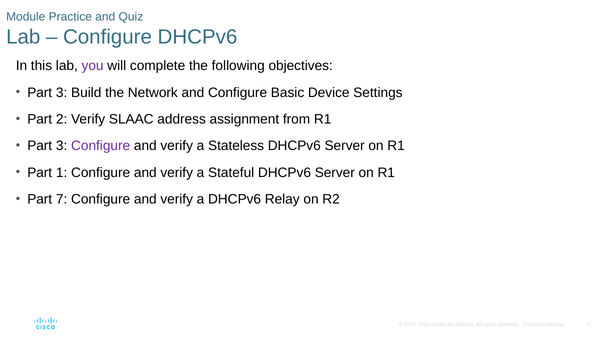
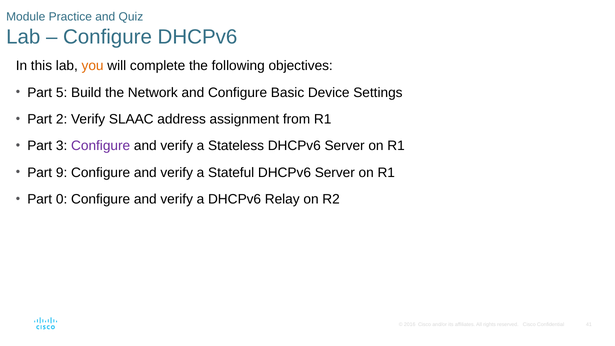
you colour: purple -> orange
3 at (62, 93): 3 -> 5
1: 1 -> 9
7: 7 -> 0
